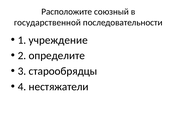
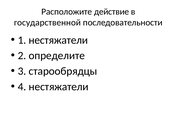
союзный: союзный -> действие
1 учреждение: учреждение -> нестяжатели
